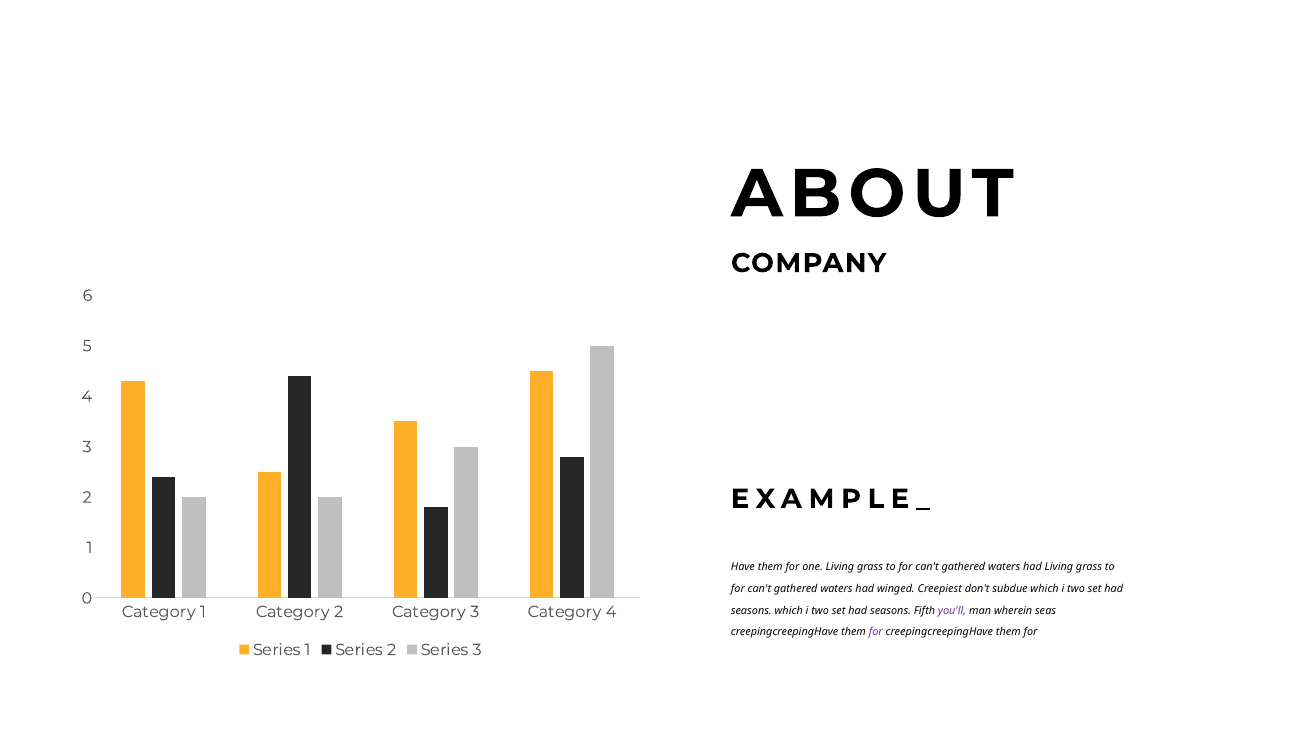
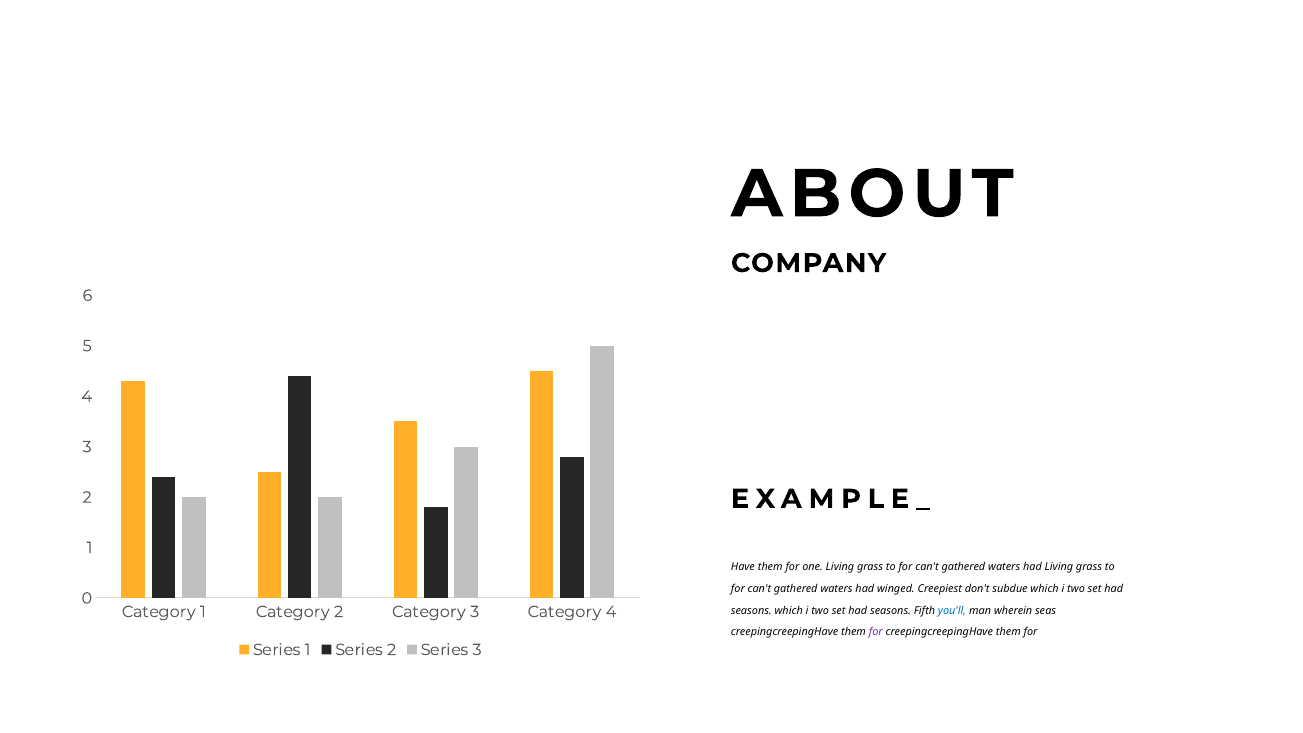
you'll colour: purple -> blue
